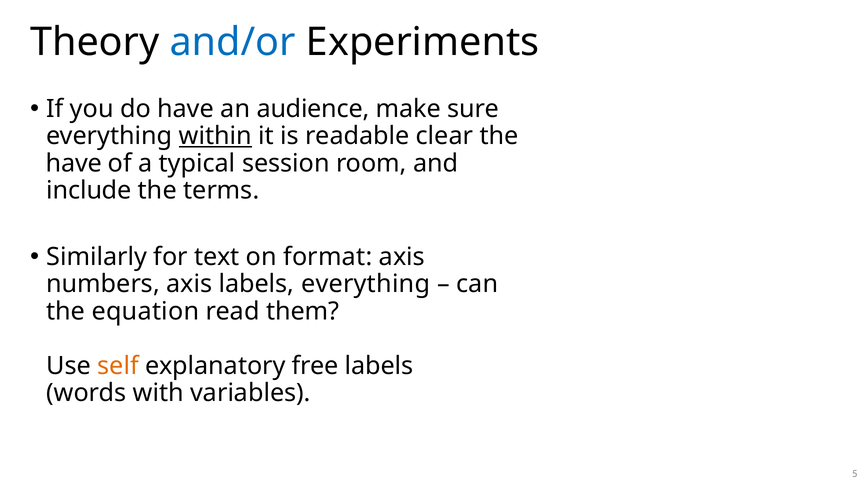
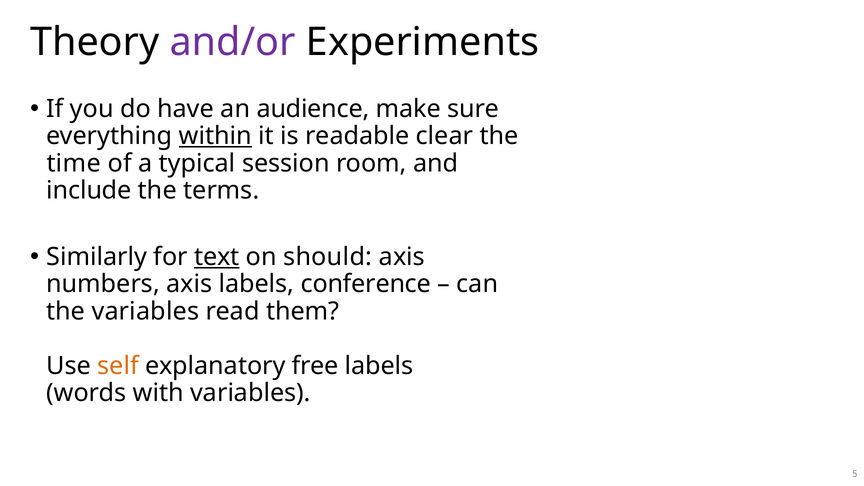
and/or colour: blue -> purple
have at (74, 163): have -> time
text underline: none -> present
format: format -> should
labels everything: everything -> conference
the equation: equation -> variables
